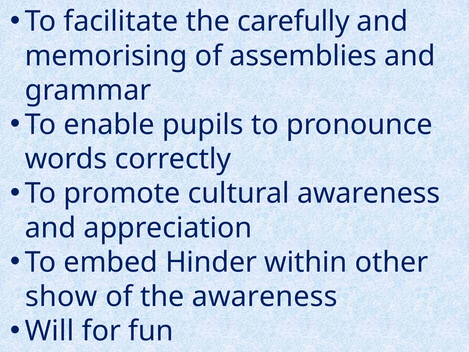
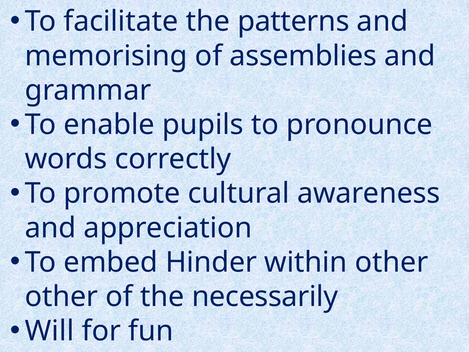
carefully: carefully -> patterns
show at (61, 297): show -> other
the awareness: awareness -> necessarily
